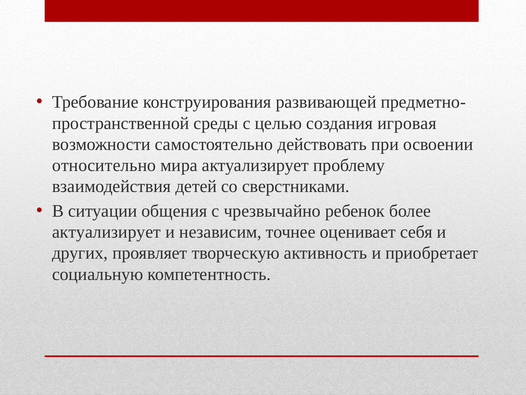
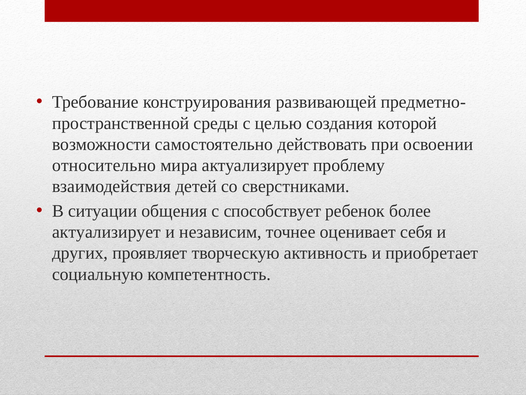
игровая: игровая -> которой
чрезвычайно: чрезвычайно -> способствует
